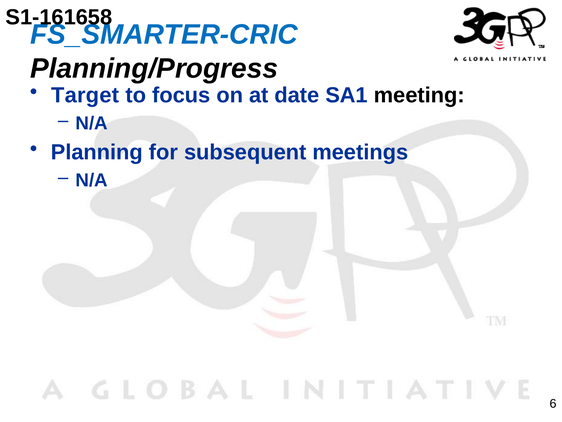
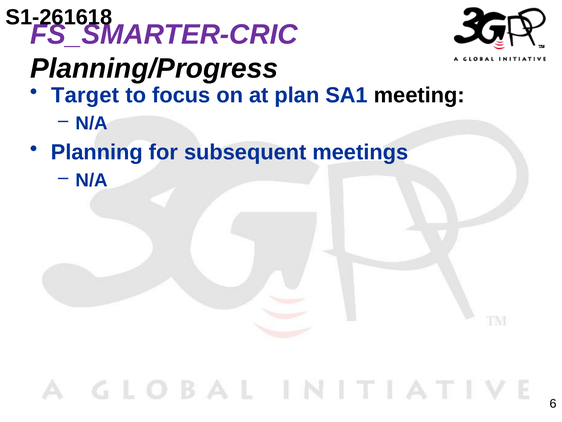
S1-161658: S1-161658 -> S1-261618
FS_SMARTER-CRIC colour: blue -> purple
date: date -> plan
